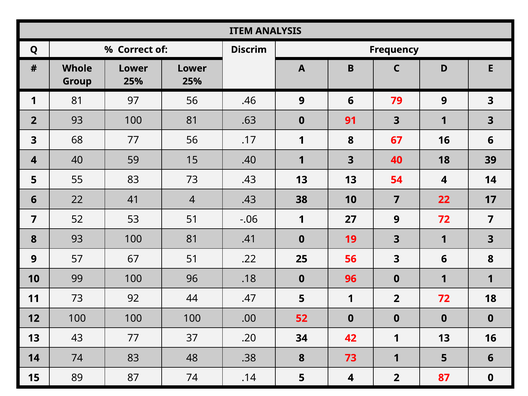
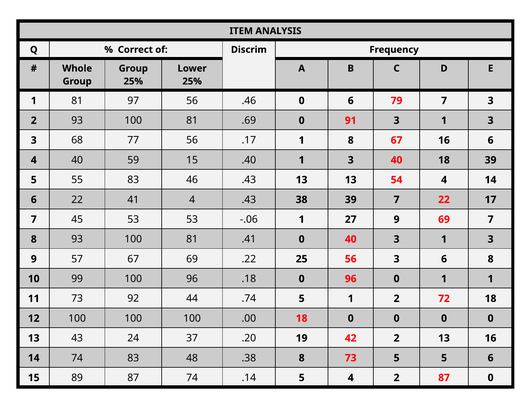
Lower at (133, 68): Lower -> Group
.46 9: 9 -> 0
79 9: 9 -> 7
.63: .63 -> .69
83 73: 73 -> 46
38 10: 10 -> 39
7 52: 52 -> 45
53 51: 51 -> 53
9 72: 72 -> 69
0 19: 19 -> 40
67 51: 51 -> 69
.47: .47 -> .74
.00 52: 52 -> 18
43 77: 77 -> 24
34: 34 -> 19
42 1: 1 -> 2
73 1: 1 -> 5
